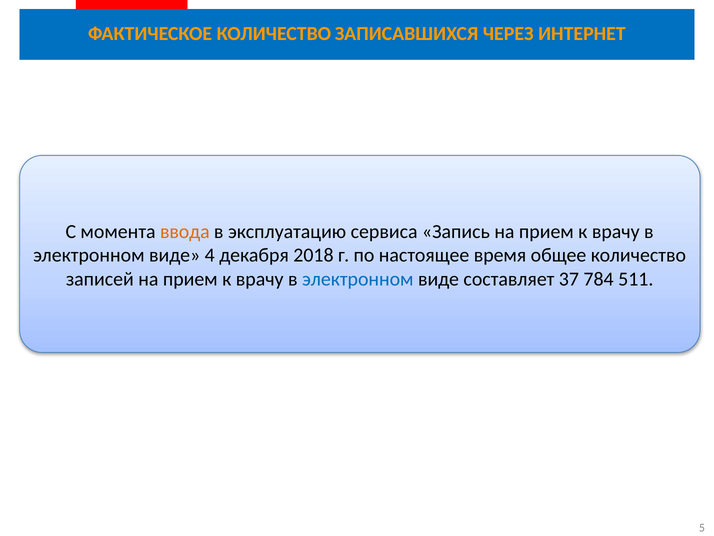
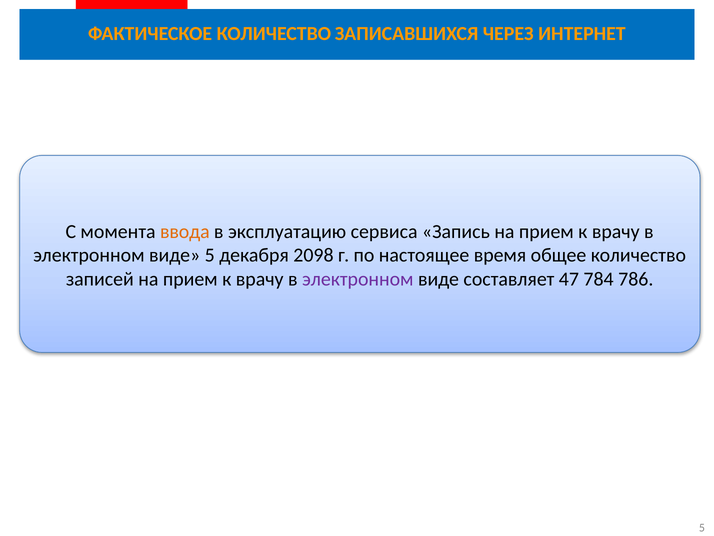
виде 4: 4 -> 5
2018: 2018 -> 2098
электронном at (358, 279) colour: blue -> purple
37: 37 -> 47
511: 511 -> 786
